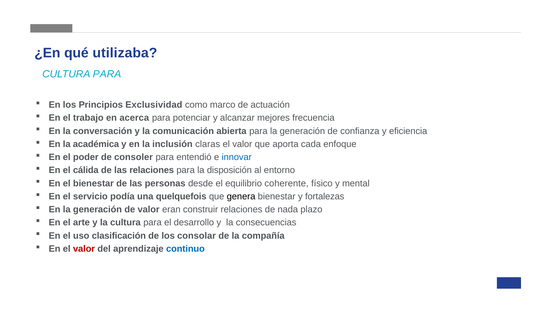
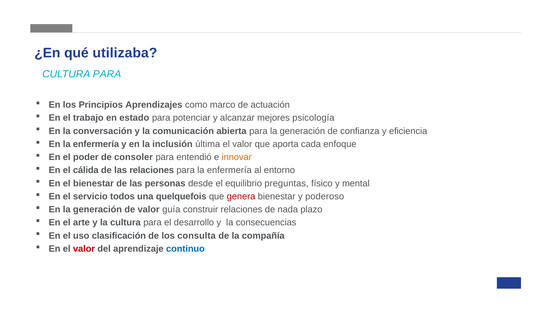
Exclusividad: Exclusividad -> Aprendizajes
acerca: acerca -> estado
frecuencia: frecuencia -> psicología
En la académica: académica -> enfermería
claras: claras -> última
innovar colour: blue -> orange
para la disposición: disposición -> enfermería
coherente: coherente -> preguntas
podía: podía -> todos
genera colour: black -> red
fortalezas: fortalezas -> poderoso
eran: eran -> guía
consolar: consolar -> consulta
